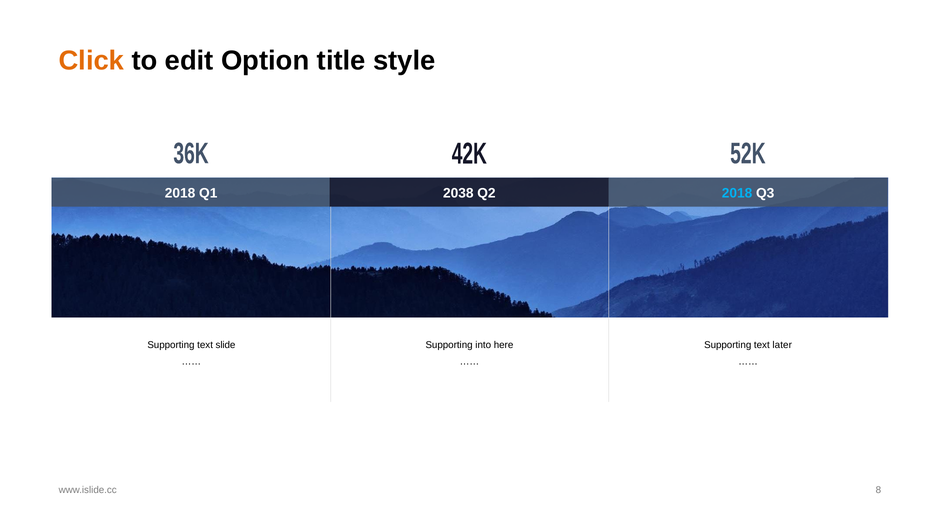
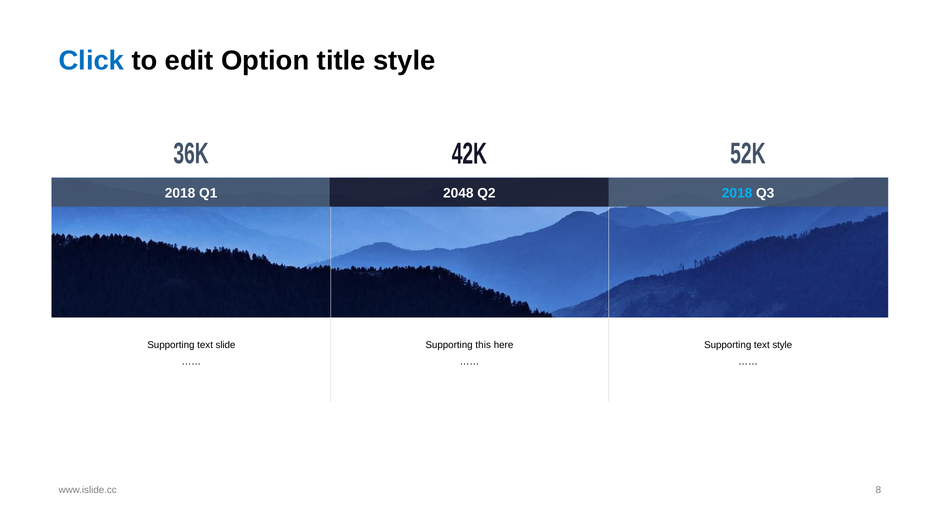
Click colour: orange -> blue
2038: 2038 -> 2048
into: into -> this
text later: later -> style
